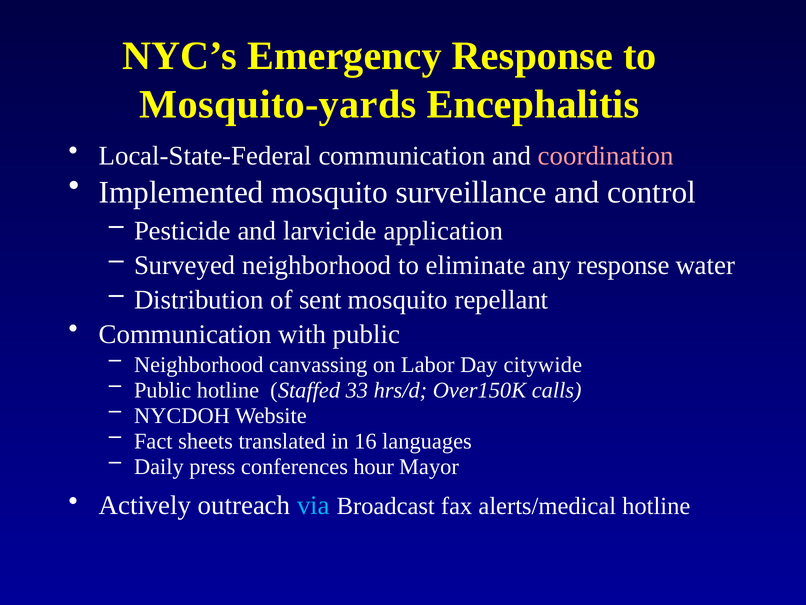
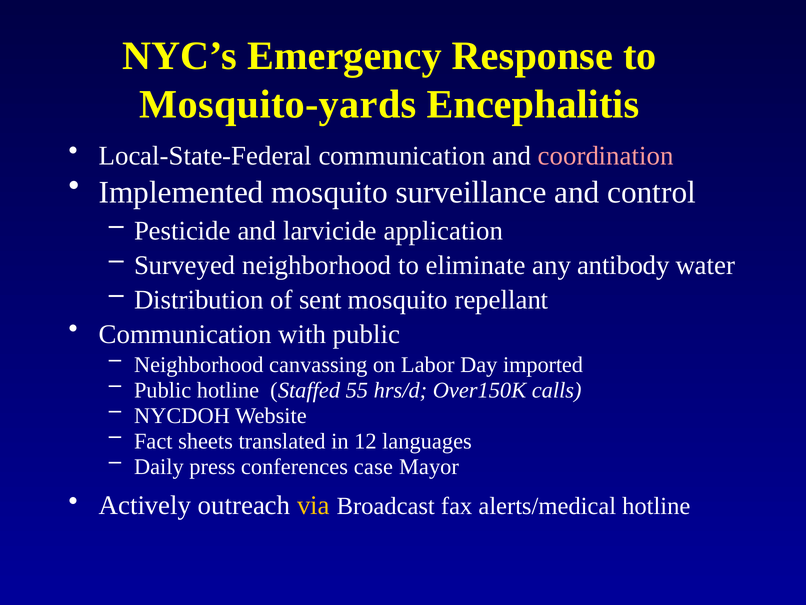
any response: response -> antibody
citywide: citywide -> imported
33: 33 -> 55
16: 16 -> 12
hour: hour -> case
via colour: light blue -> yellow
